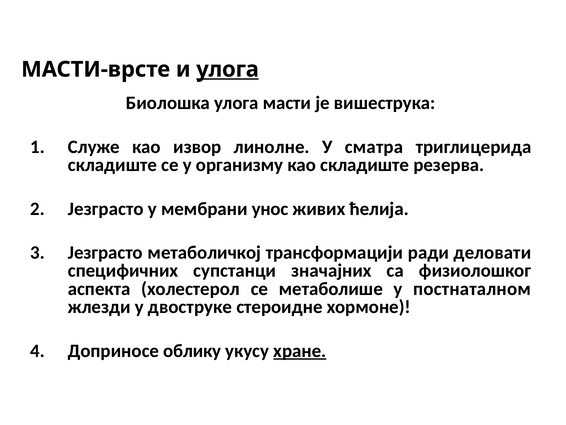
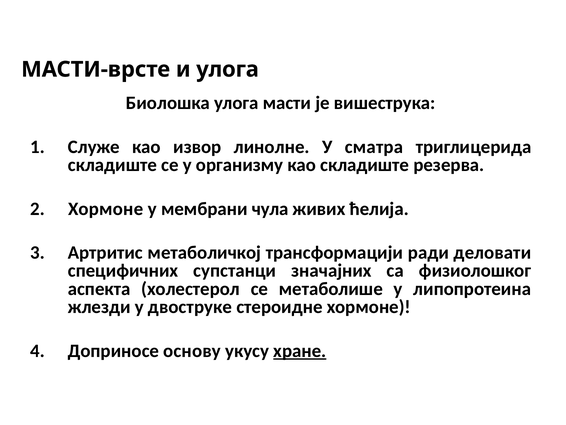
улога at (228, 69) underline: present -> none
Језграсто at (106, 209): Језграсто -> Хормоне
унос: унос -> чула
Језграсто at (105, 252): Језграсто -> Артритис
постнаталном: постнаталном -> липопротеина
облику: облику -> основу
